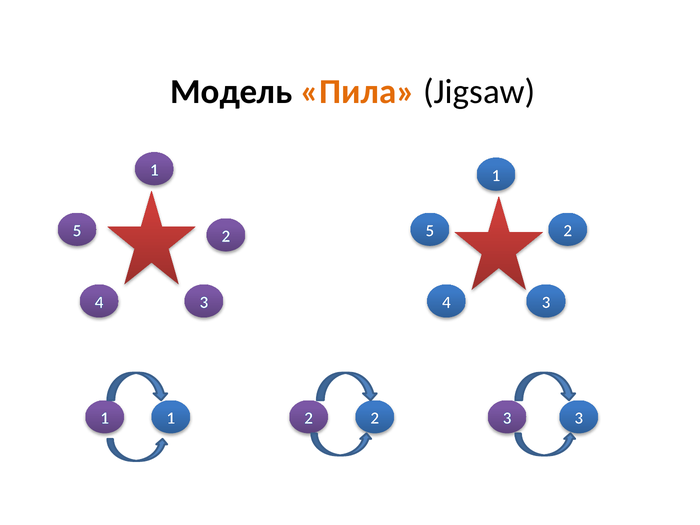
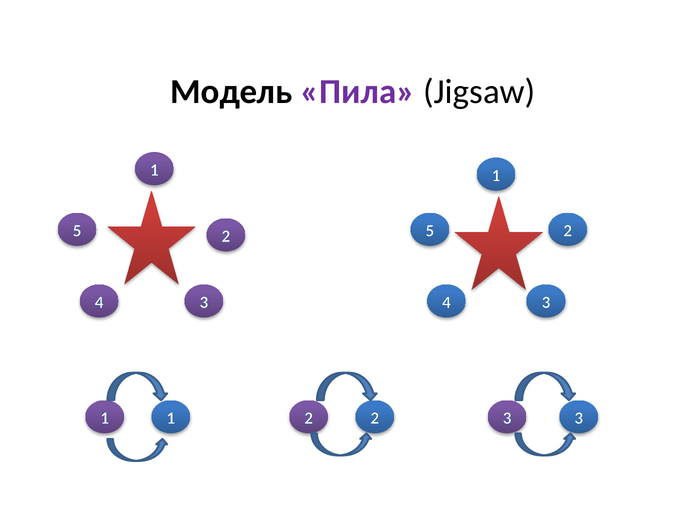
Пила colour: orange -> purple
